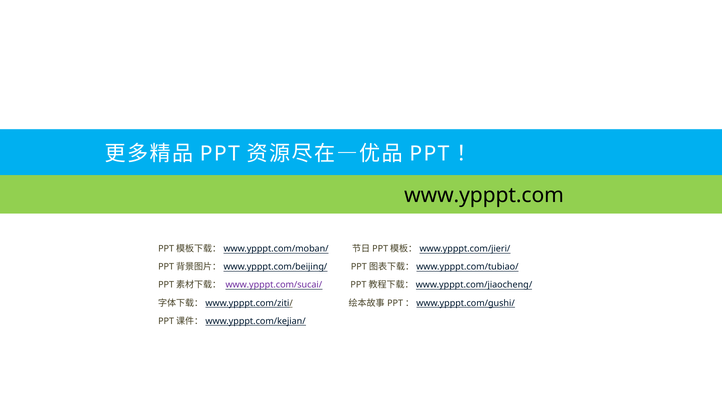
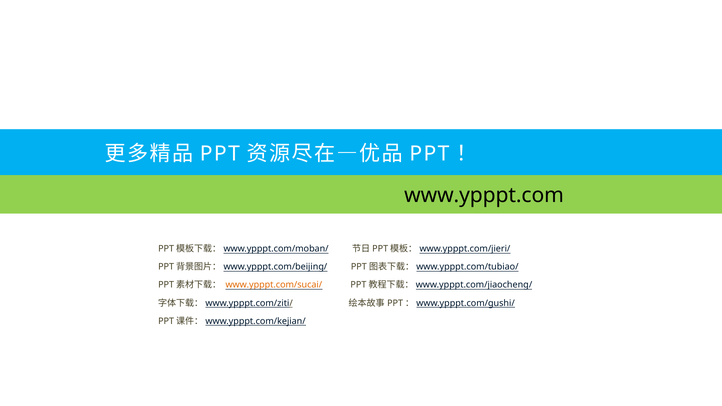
www.ypppt.com/sucai/ colour: purple -> orange
